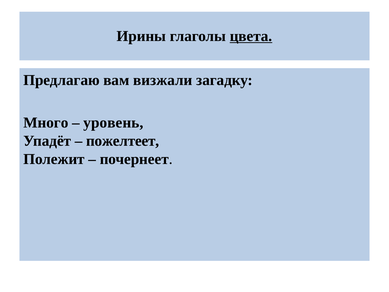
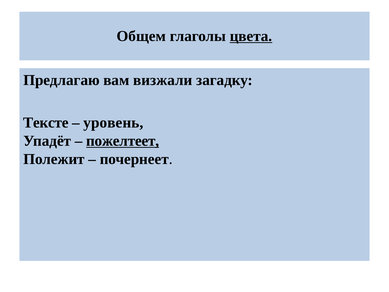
Ирины: Ирины -> Общем
Много: Много -> Тексте
пожелтеет underline: none -> present
